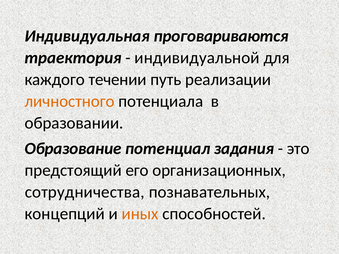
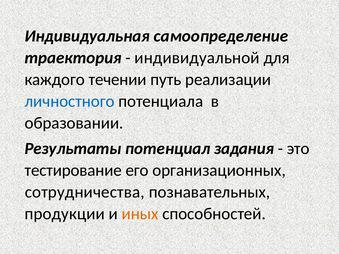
проговариваются: проговариваются -> самоопределение
личностного colour: orange -> blue
Образование: Образование -> Результаты
предстоящий: предстоящий -> тестирование
концепций: концепций -> продукции
